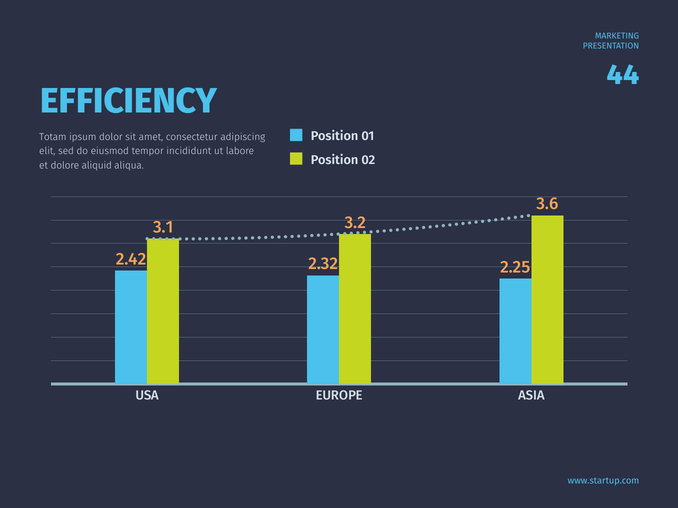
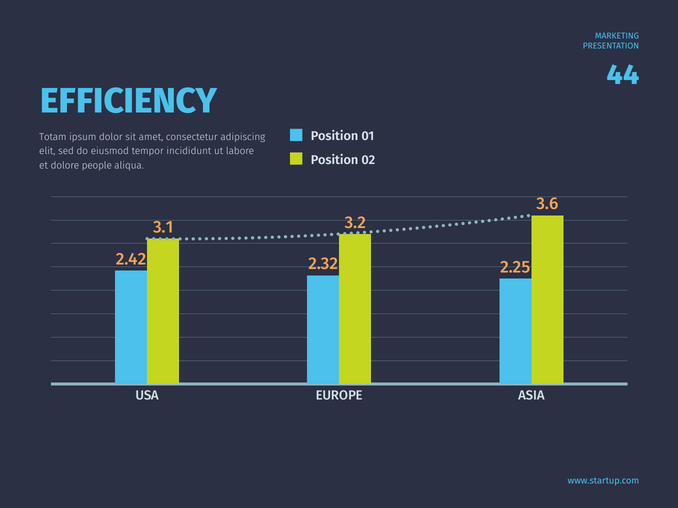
aliquid: aliquid -> people
